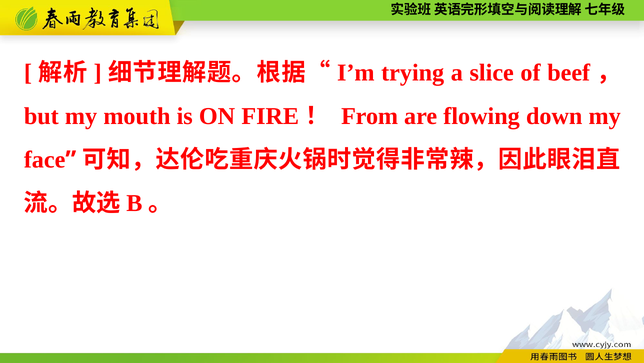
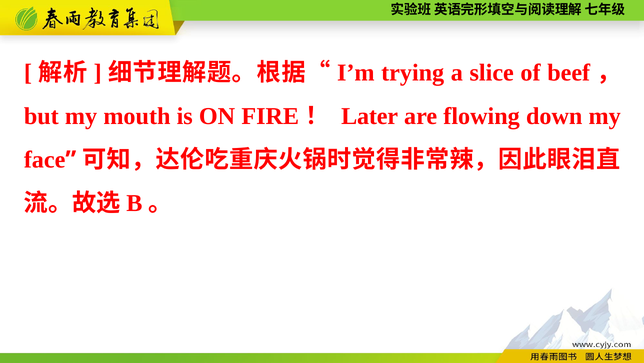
From: From -> Later
